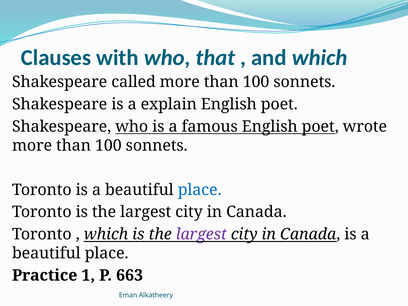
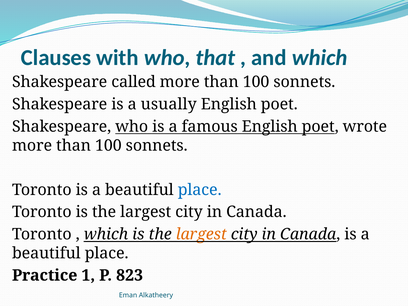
explain: explain -> usually
largest at (201, 234) colour: purple -> orange
663: 663 -> 823
